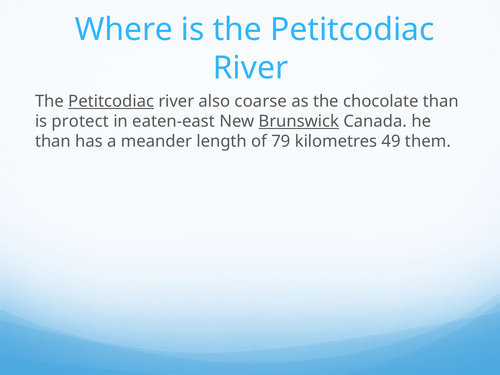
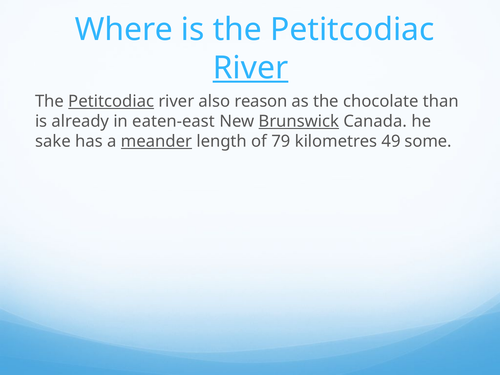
River at (251, 68) underline: none -> present
coarse: coarse -> reason
protect: protect -> already
than at (53, 141): than -> sake
meander underline: none -> present
them: them -> some
